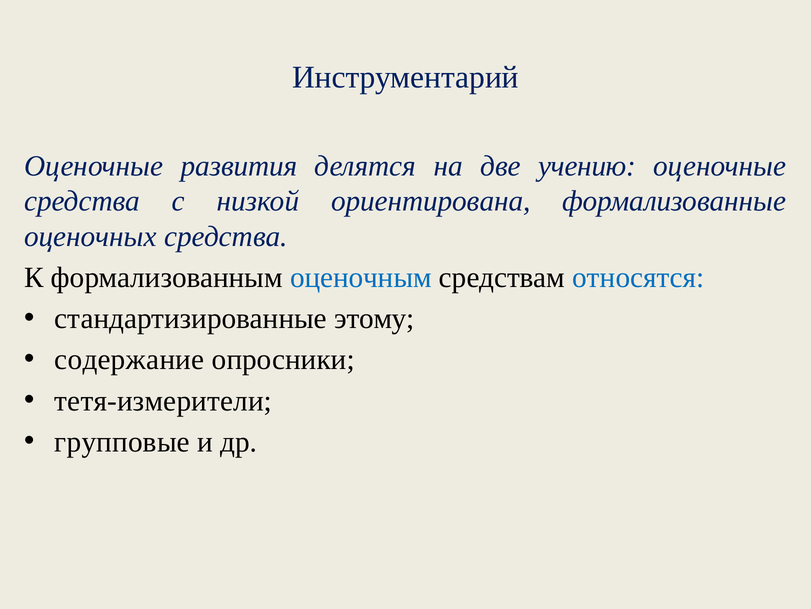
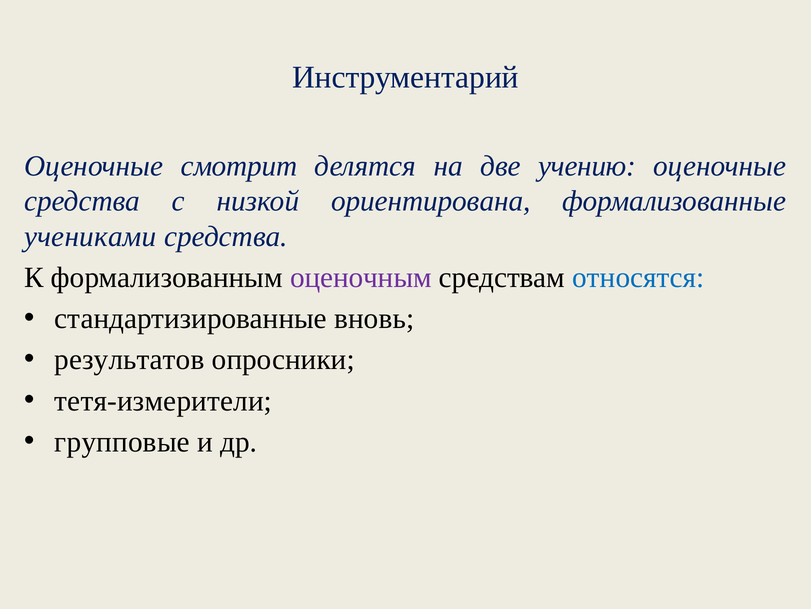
развития: развития -> смотрит
оценочных: оценочных -> учениками
оценочным colour: blue -> purple
этому: этому -> вновь
содержание: содержание -> результатов
